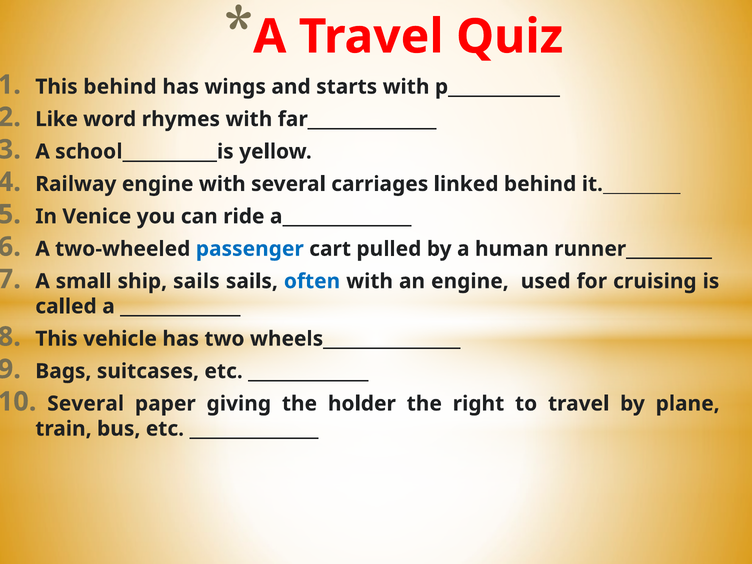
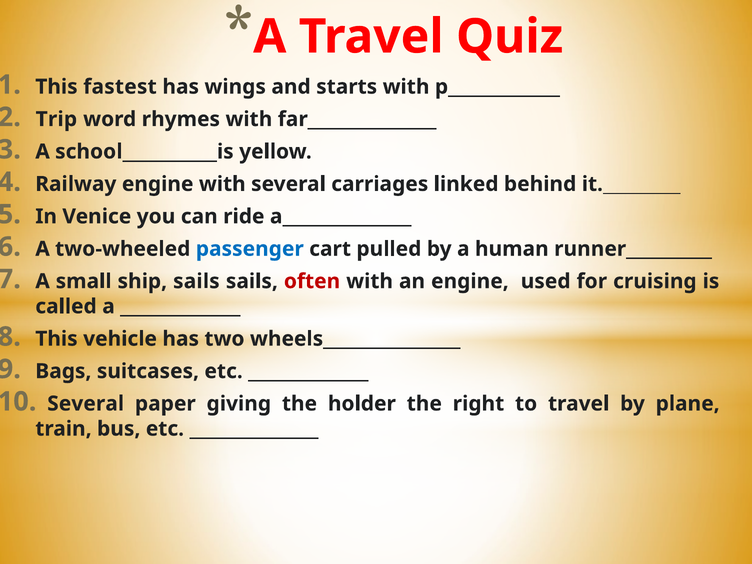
This behind: behind -> fastest
Like: Like -> Trip
often colour: blue -> red
